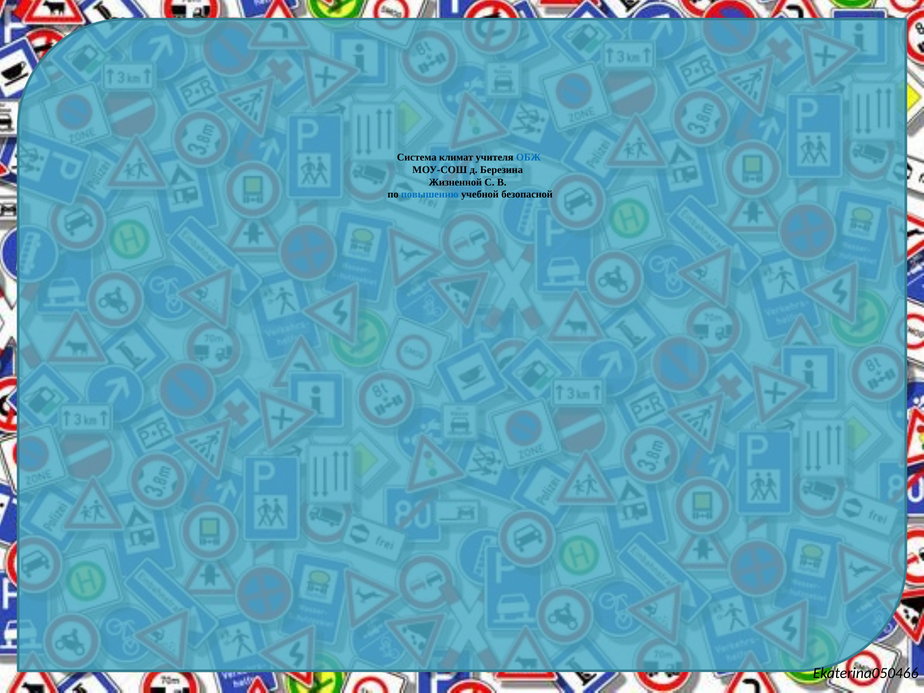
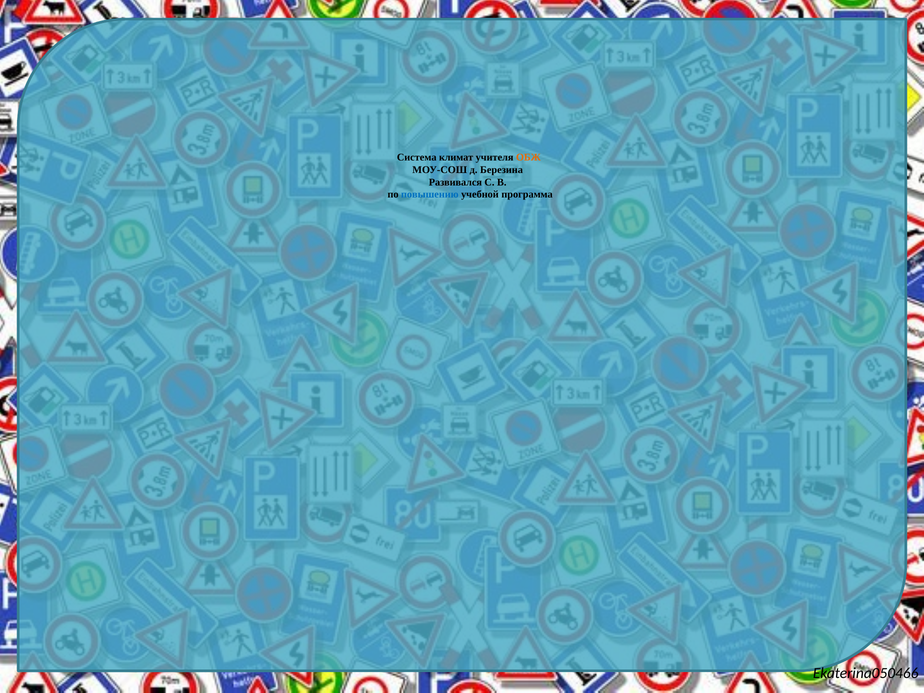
ОБЖ colour: blue -> orange
Жизненной: Жизненной -> Развивался
безопасной: безопасной -> программа
